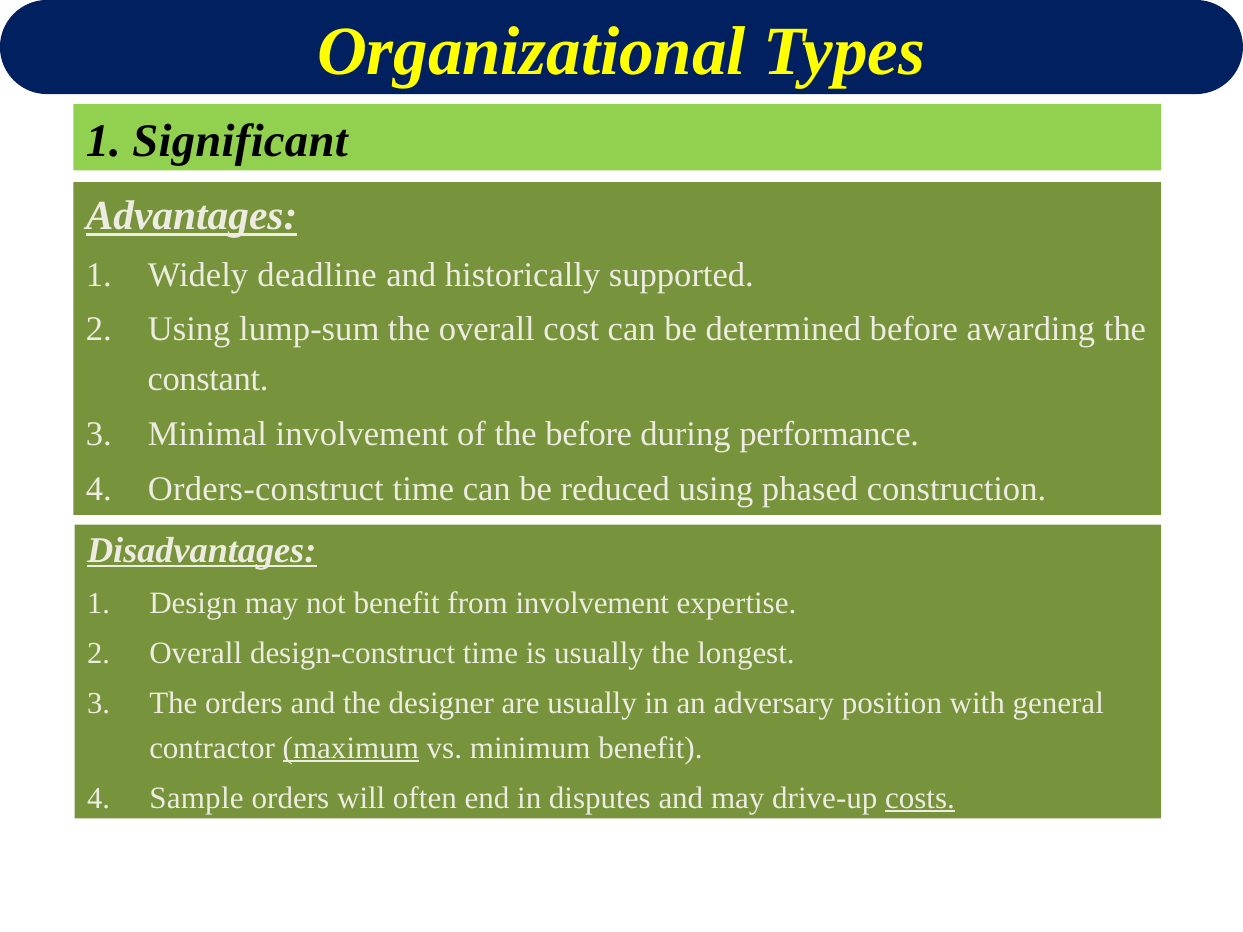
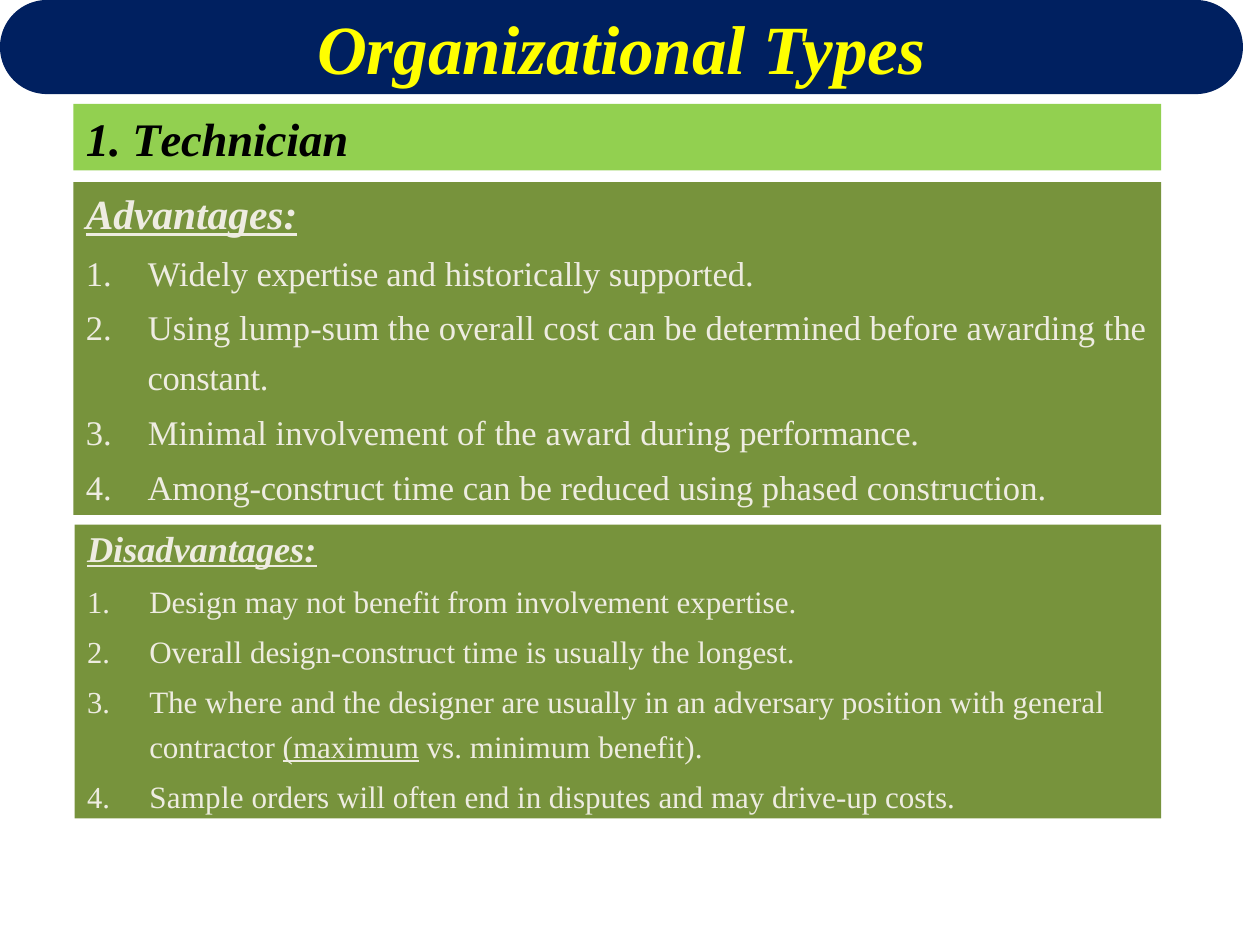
Significant: Significant -> Technician
Widely deadline: deadline -> expertise
the before: before -> award
Orders-construct: Orders-construct -> Among-construct
The orders: orders -> where
costs underline: present -> none
